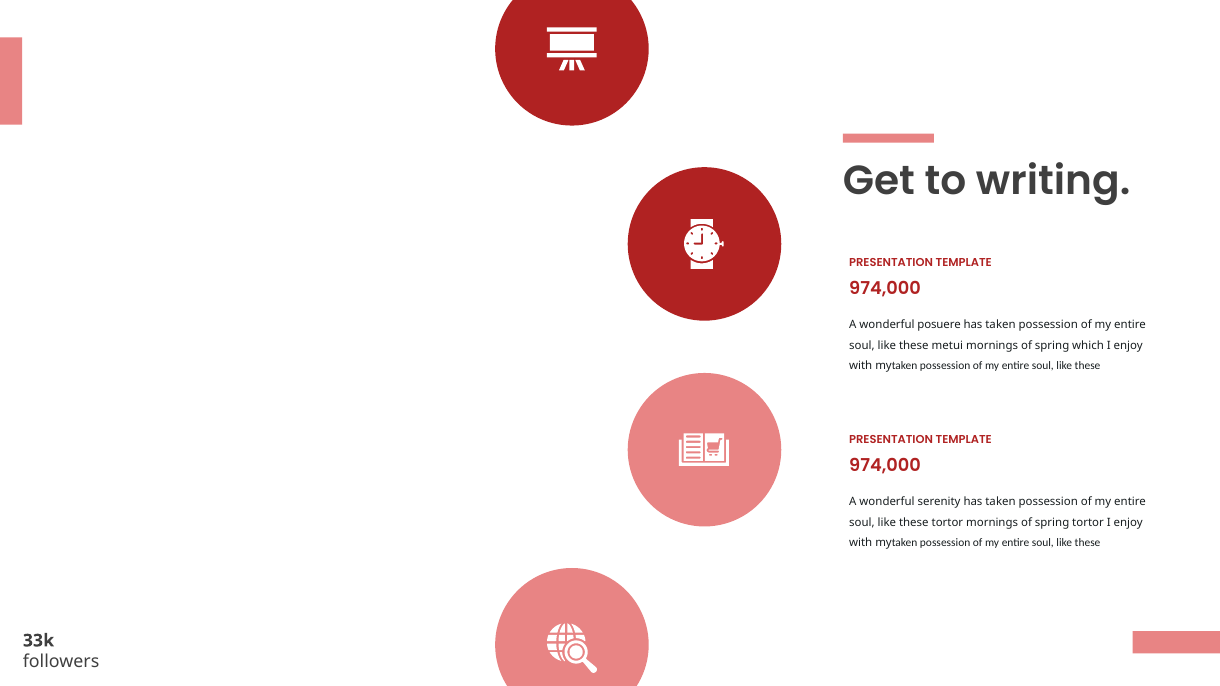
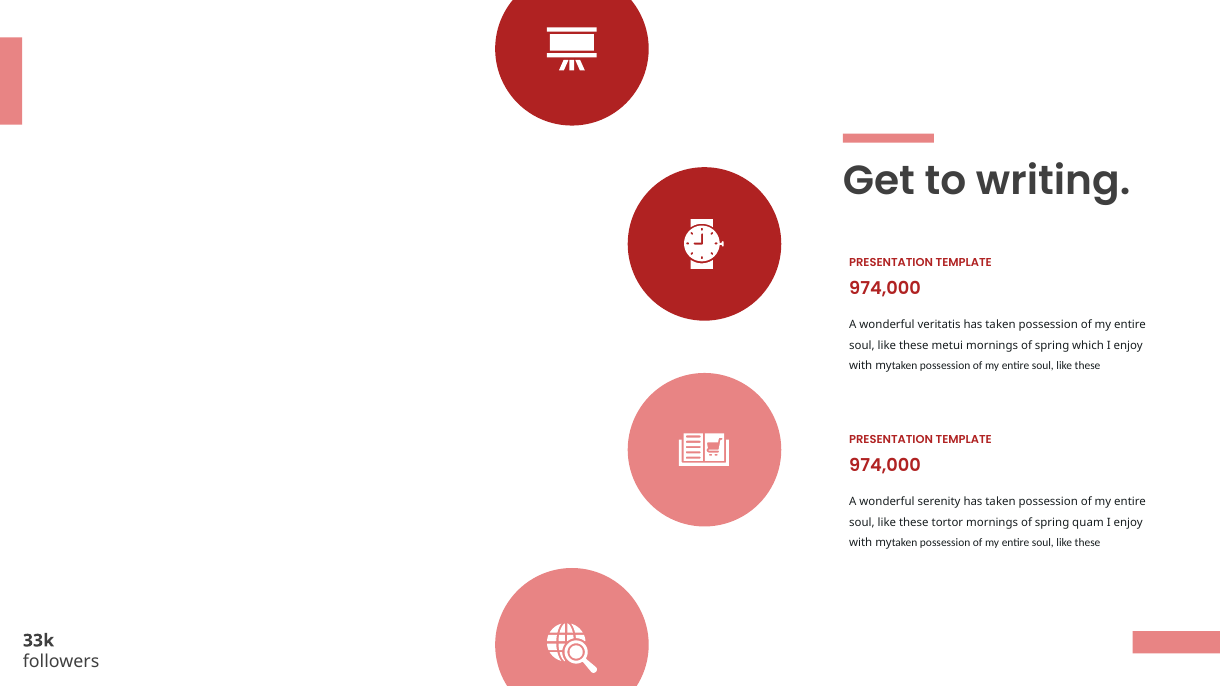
posuere: posuere -> veritatis
spring tortor: tortor -> quam
